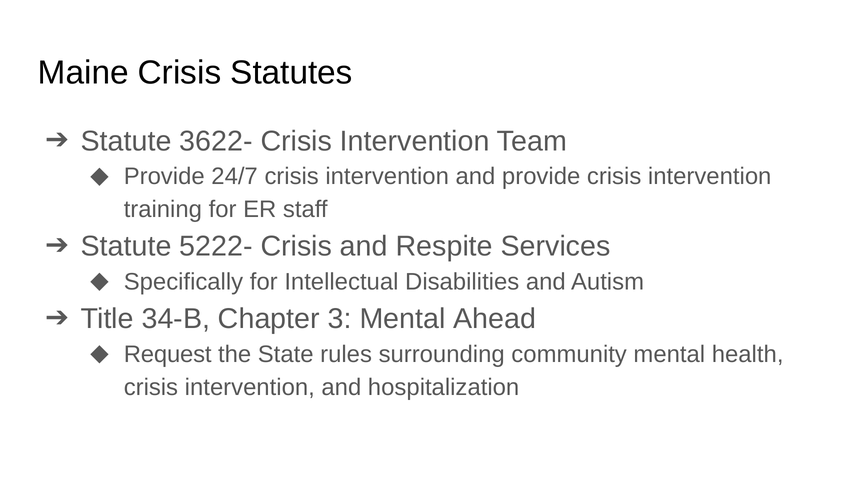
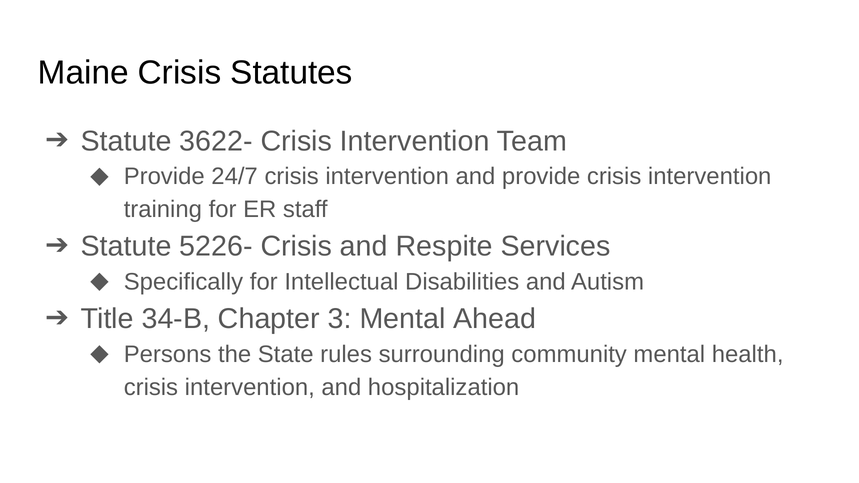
5222-: 5222- -> 5226-
Request: Request -> Persons
